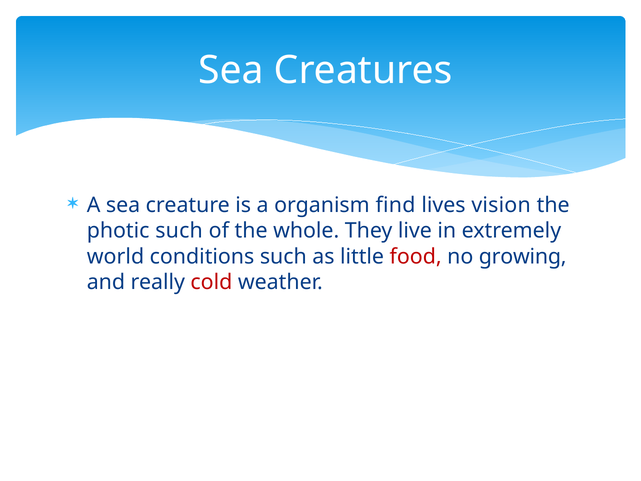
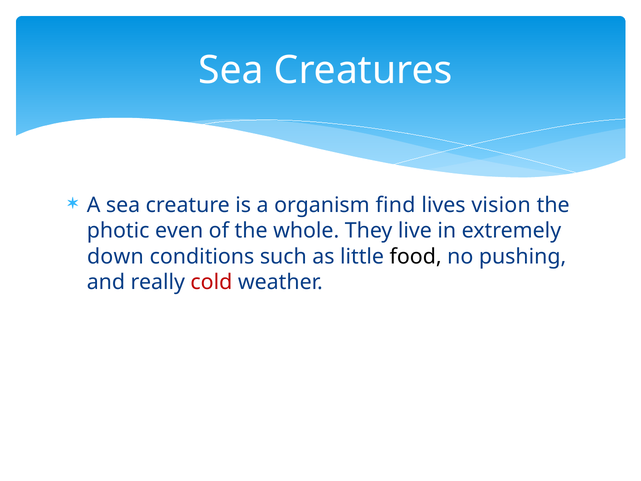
photic such: such -> even
world: world -> down
food colour: red -> black
growing: growing -> pushing
